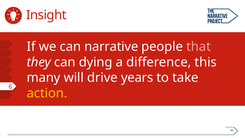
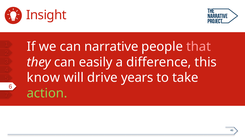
dying: dying -> easily
many: many -> know
action colour: yellow -> light green
